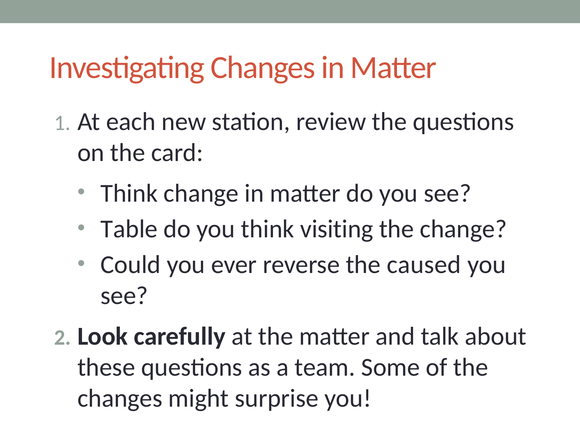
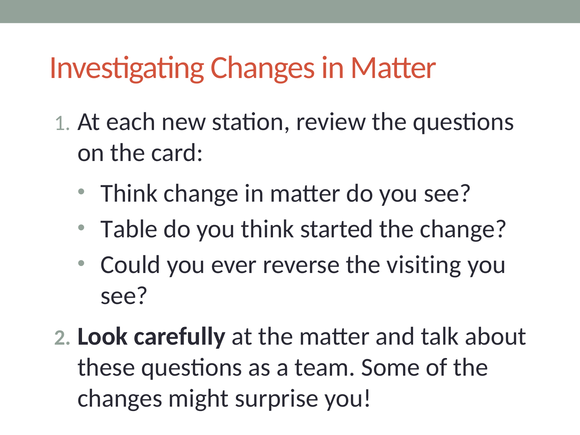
visiting: visiting -> started
caused: caused -> visiting
